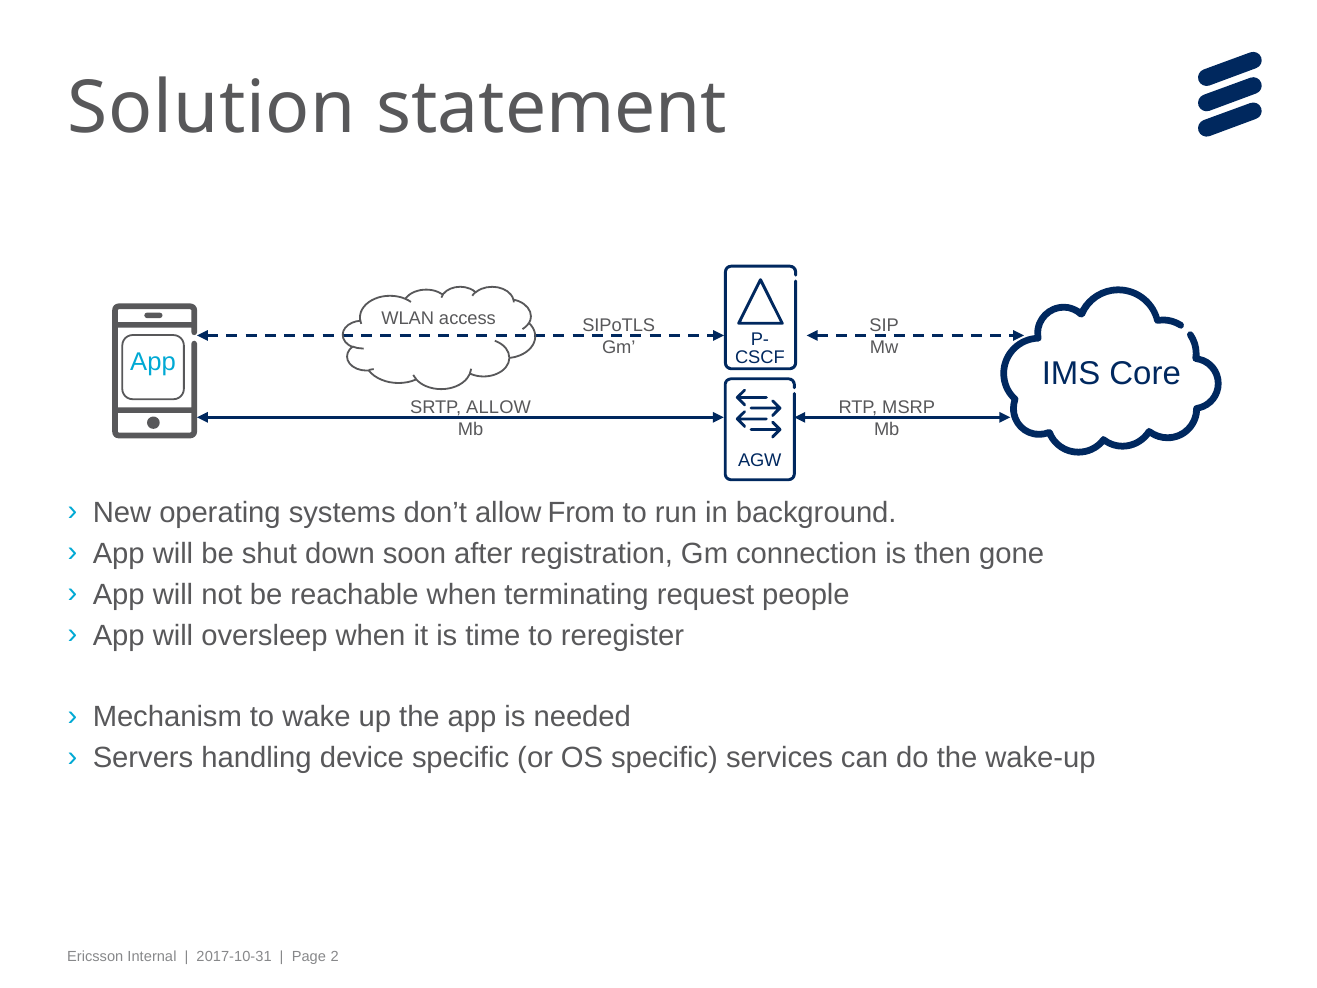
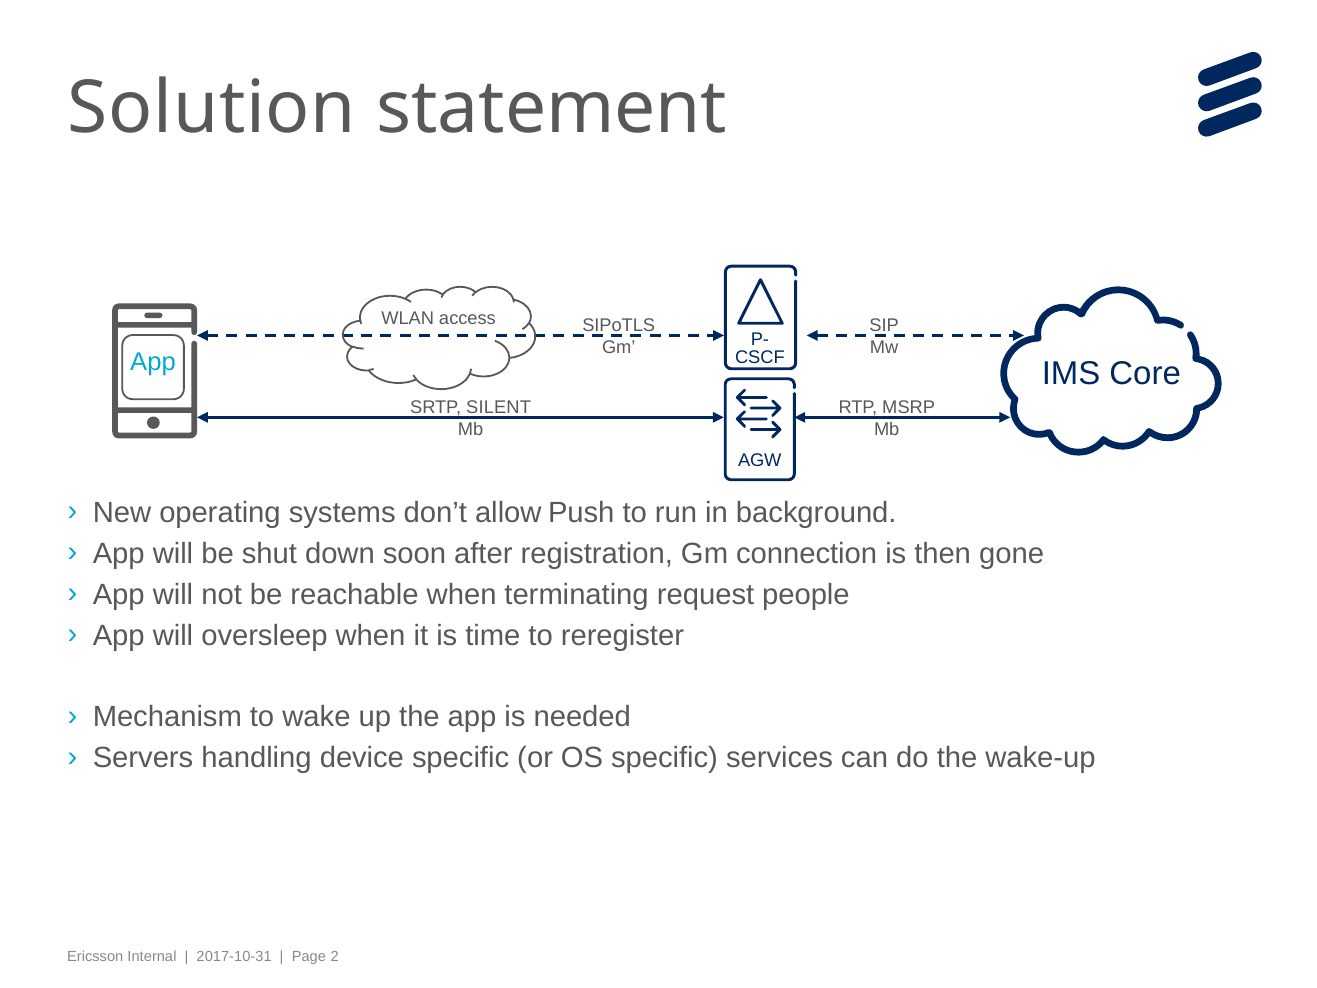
SRTP ALLOW: ALLOW -> SILENT
From: From -> Push
